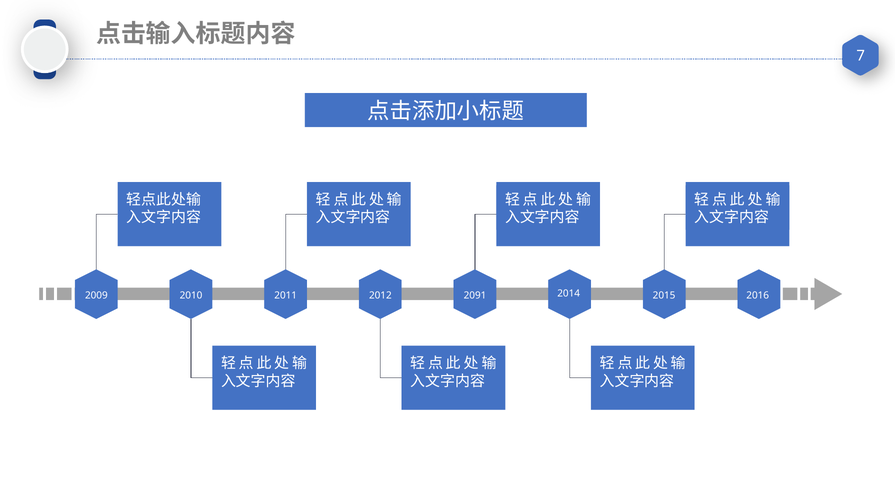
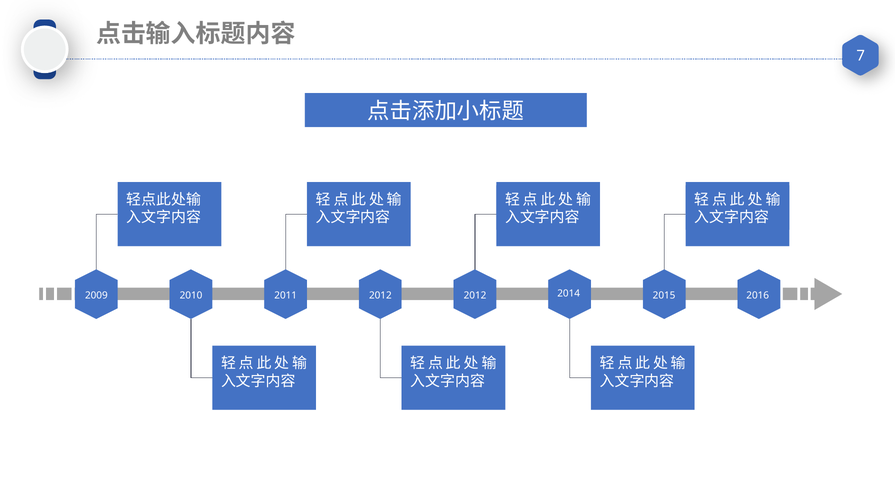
2091 at (475, 296): 2091 -> 2012
